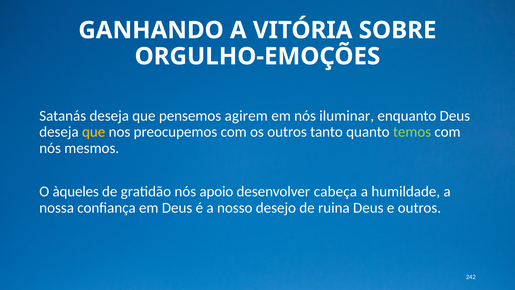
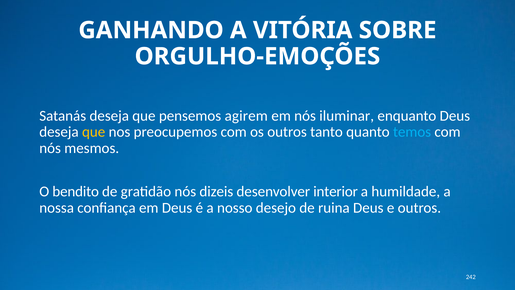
temos colour: light green -> light blue
àqueles: àqueles -> bendito
apoio: apoio -> dizeis
cabeça: cabeça -> interior
